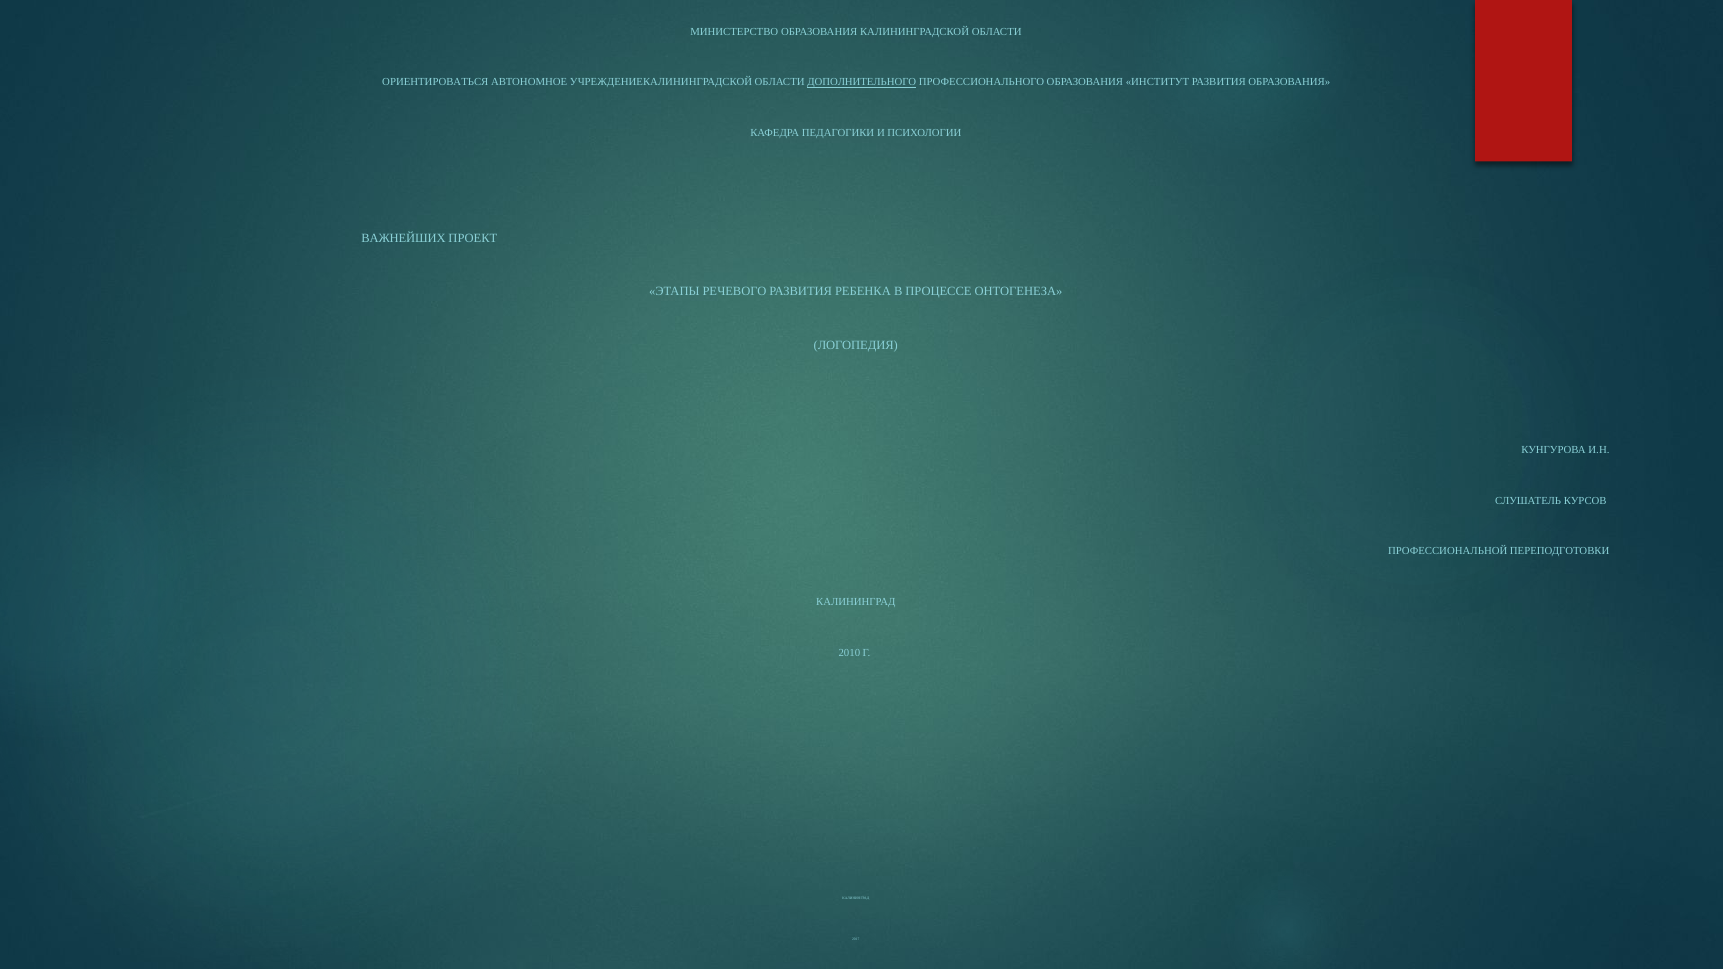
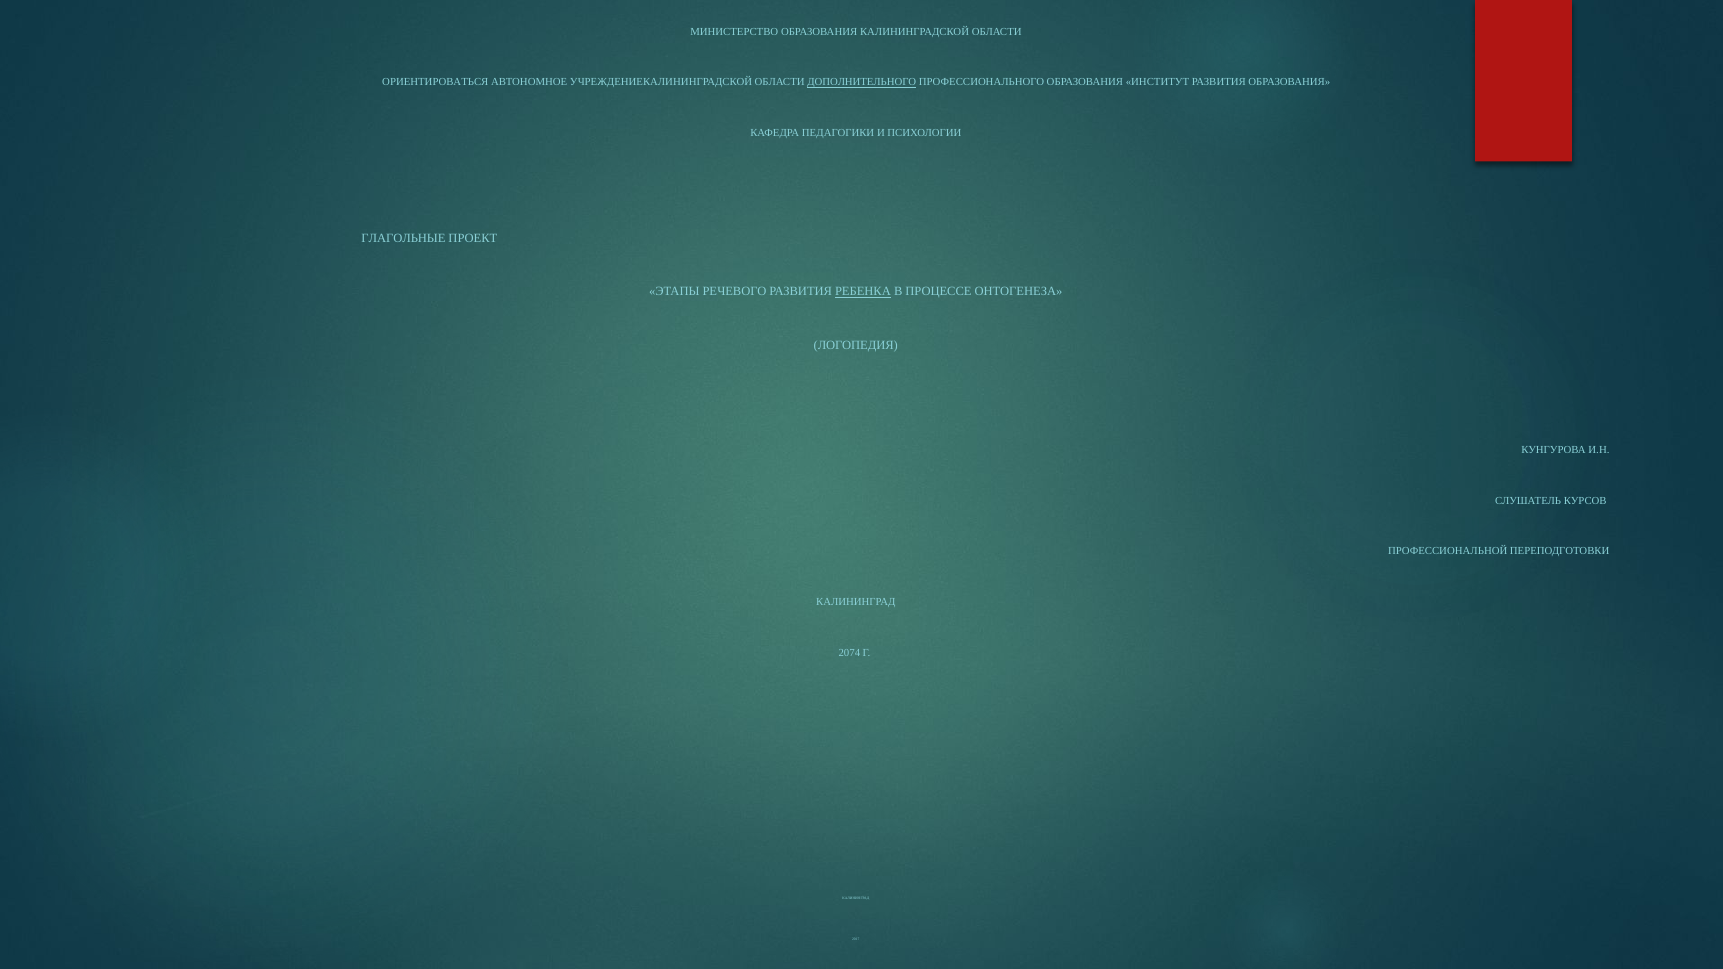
ВАЖНЕЙШИХ: ВАЖНЕЙШИХ -> ГЛАГОЛЬНЫЕ
РЕБЕНКА underline: none -> present
2010: 2010 -> 2074
